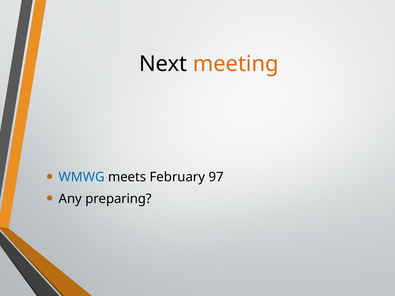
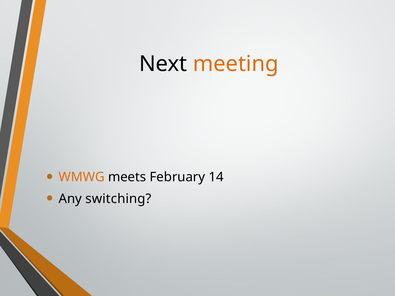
WMWG colour: blue -> orange
97: 97 -> 14
preparing: preparing -> switching
